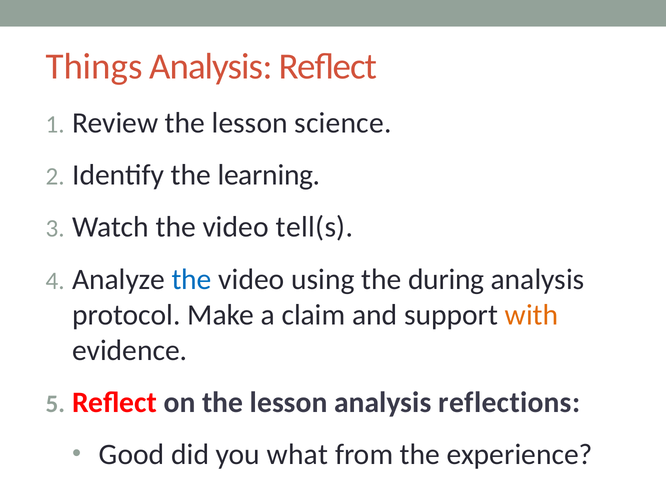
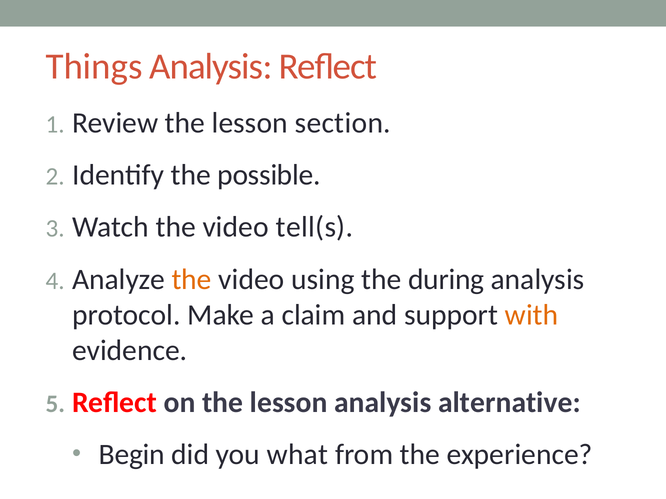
science: science -> section
learning: learning -> possible
the at (192, 280) colour: blue -> orange
reflections: reflections -> alternative
Good: Good -> Begin
